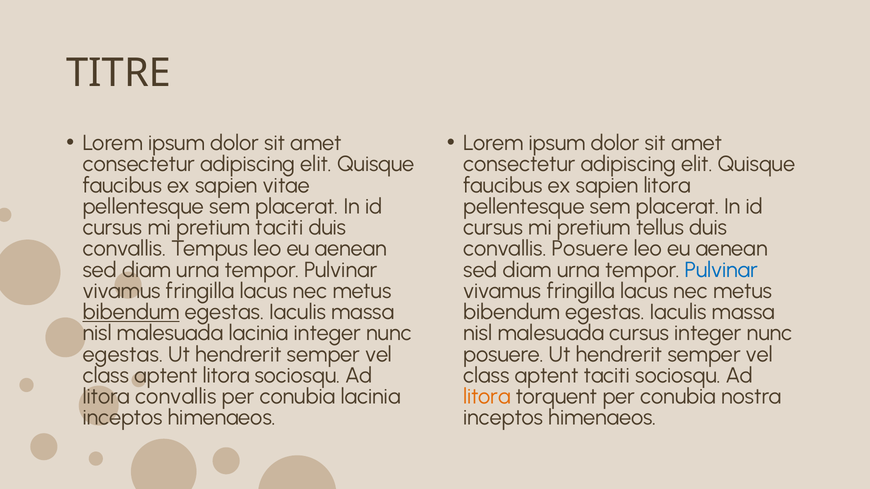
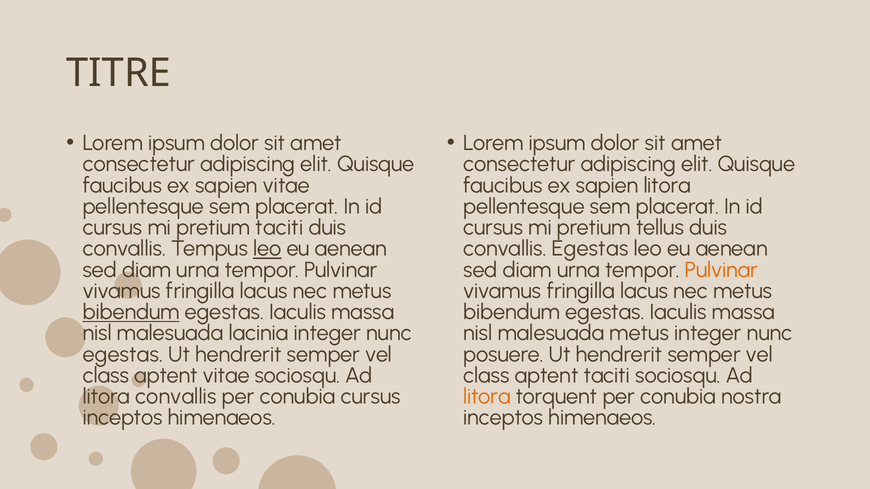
leo at (267, 249) underline: none -> present
convallis Posuere: Posuere -> Egestas
Pulvinar at (722, 270) colour: blue -> orange
malesuada cursus: cursus -> metus
aptent litora: litora -> vitae
conubia lacinia: lacinia -> cursus
